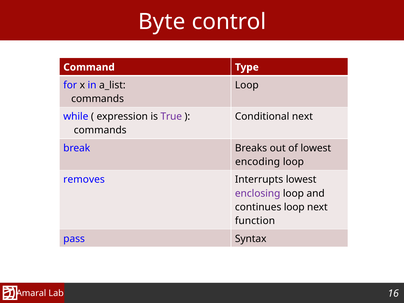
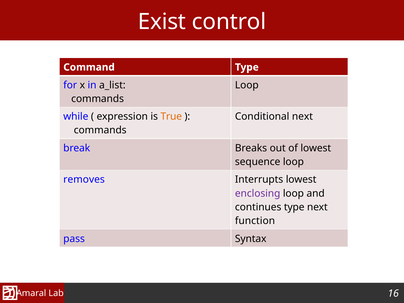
Byte: Byte -> Exist
True colour: purple -> orange
encoding: encoding -> sequence
continues loop: loop -> type
